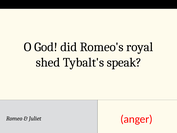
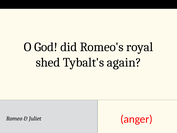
speak: speak -> again
